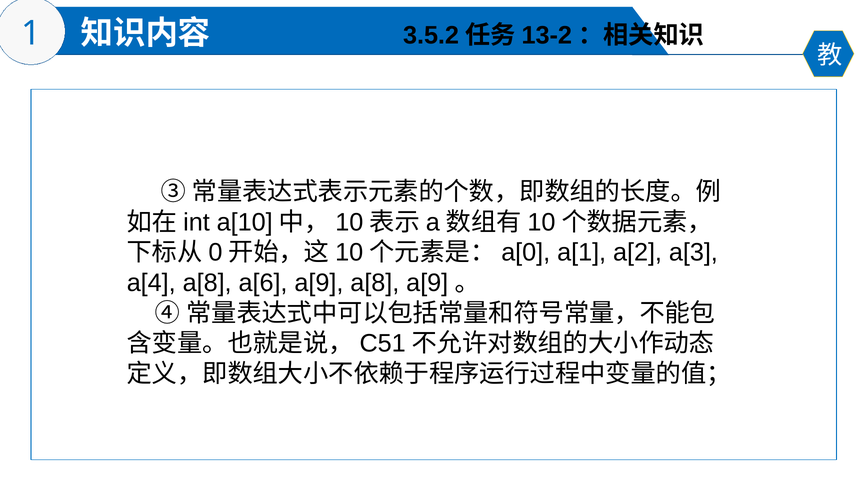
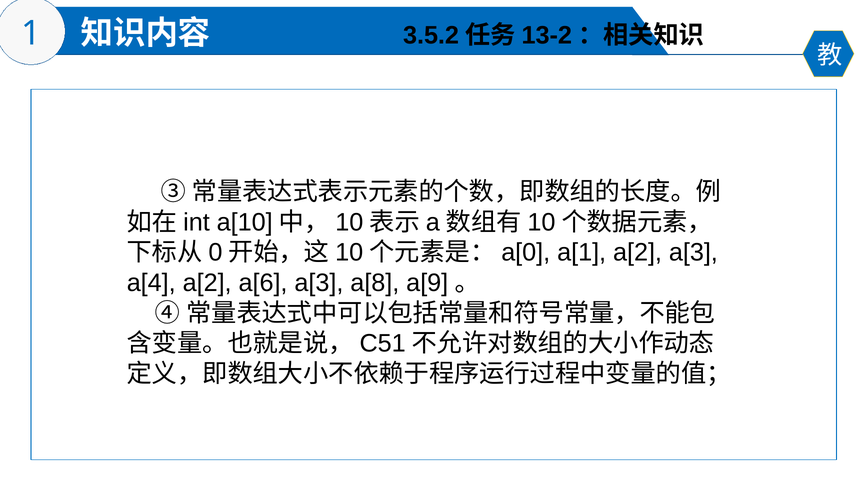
a[4 a[8: a[8 -> a[2
a[6 a[9: a[9 -> a[3
